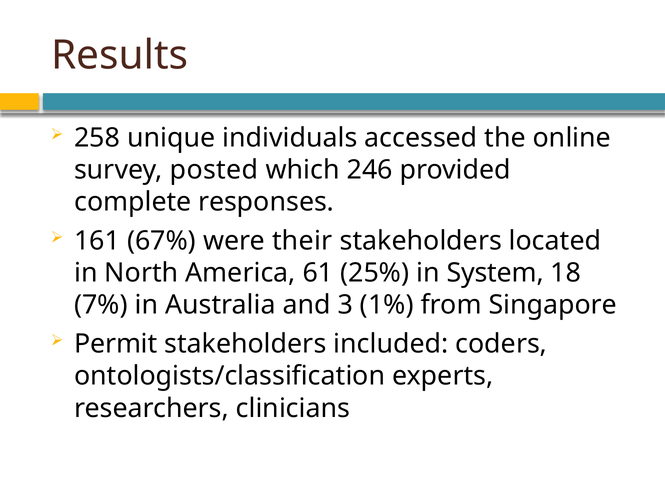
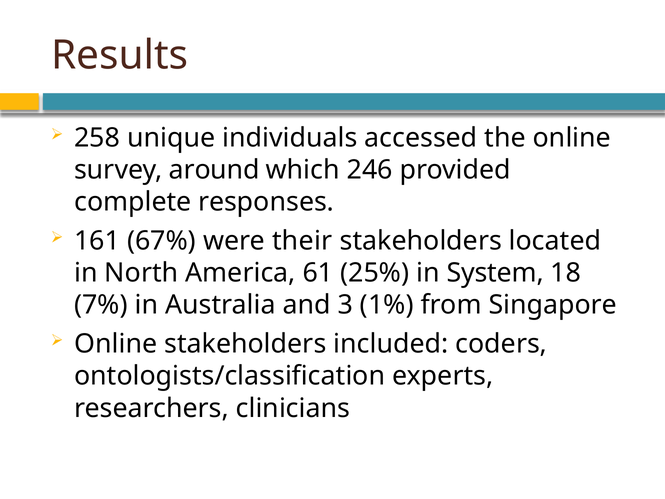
posted: posted -> around
Permit at (116, 344): Permit -> Online
